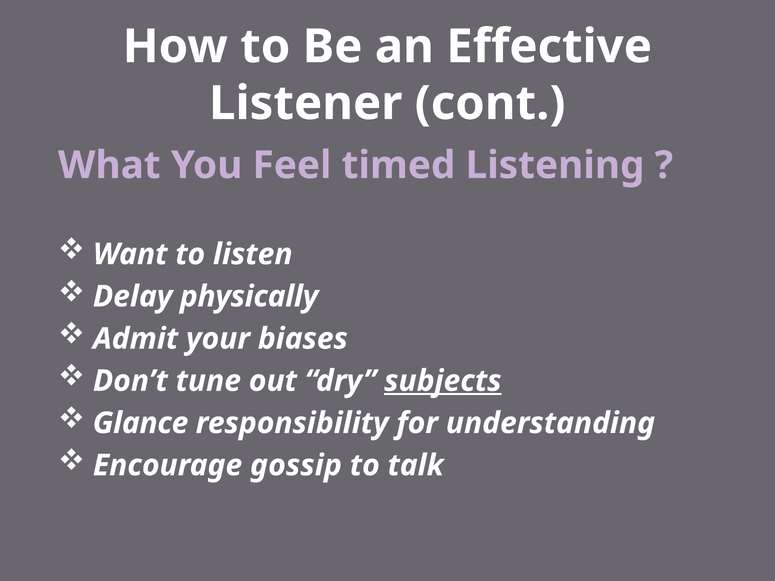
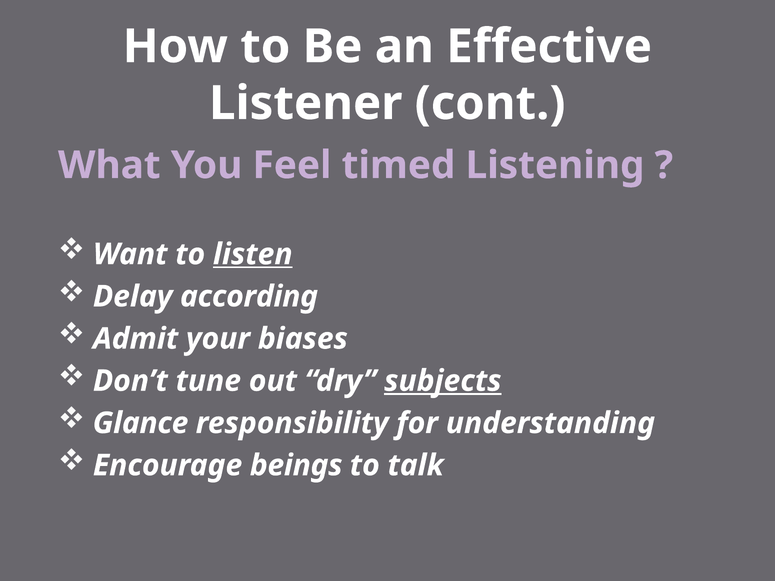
listen underline: none -> present
physically: physically -> according
gossip: gossip -> beings
